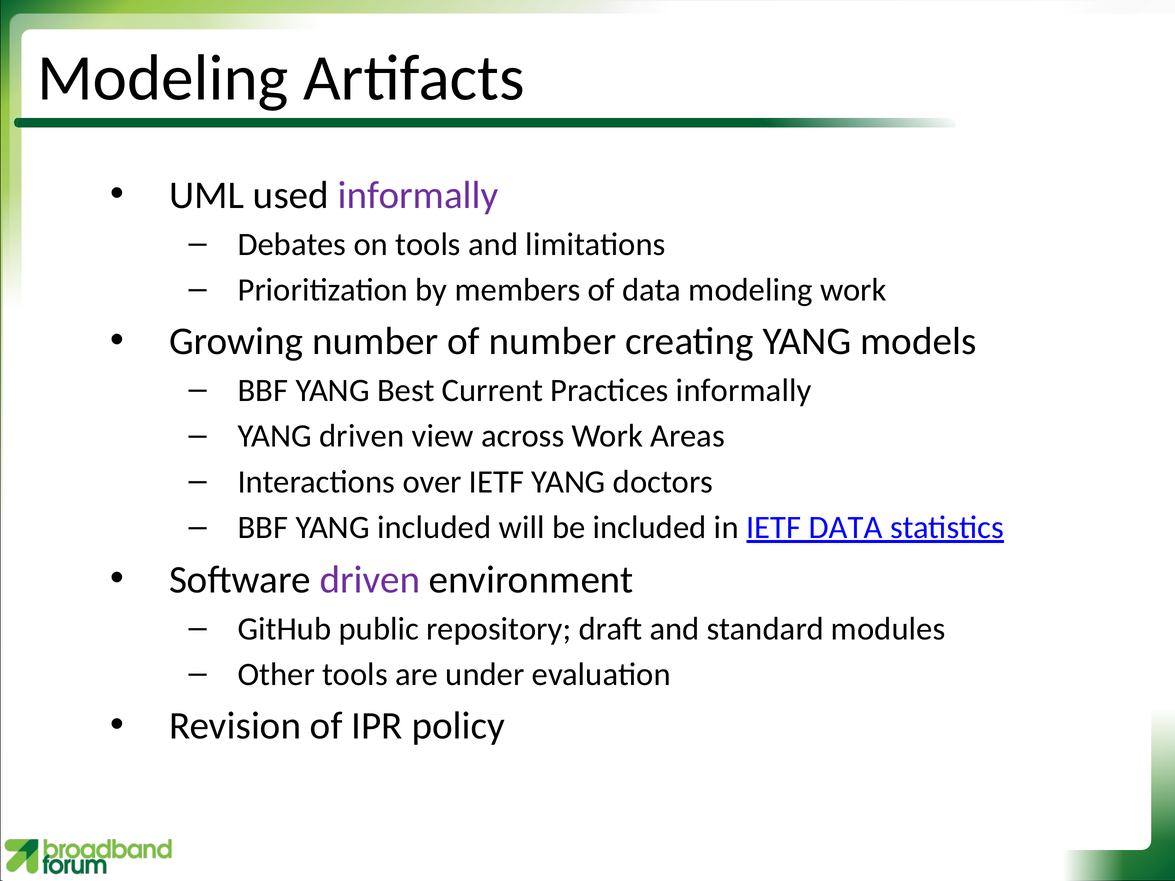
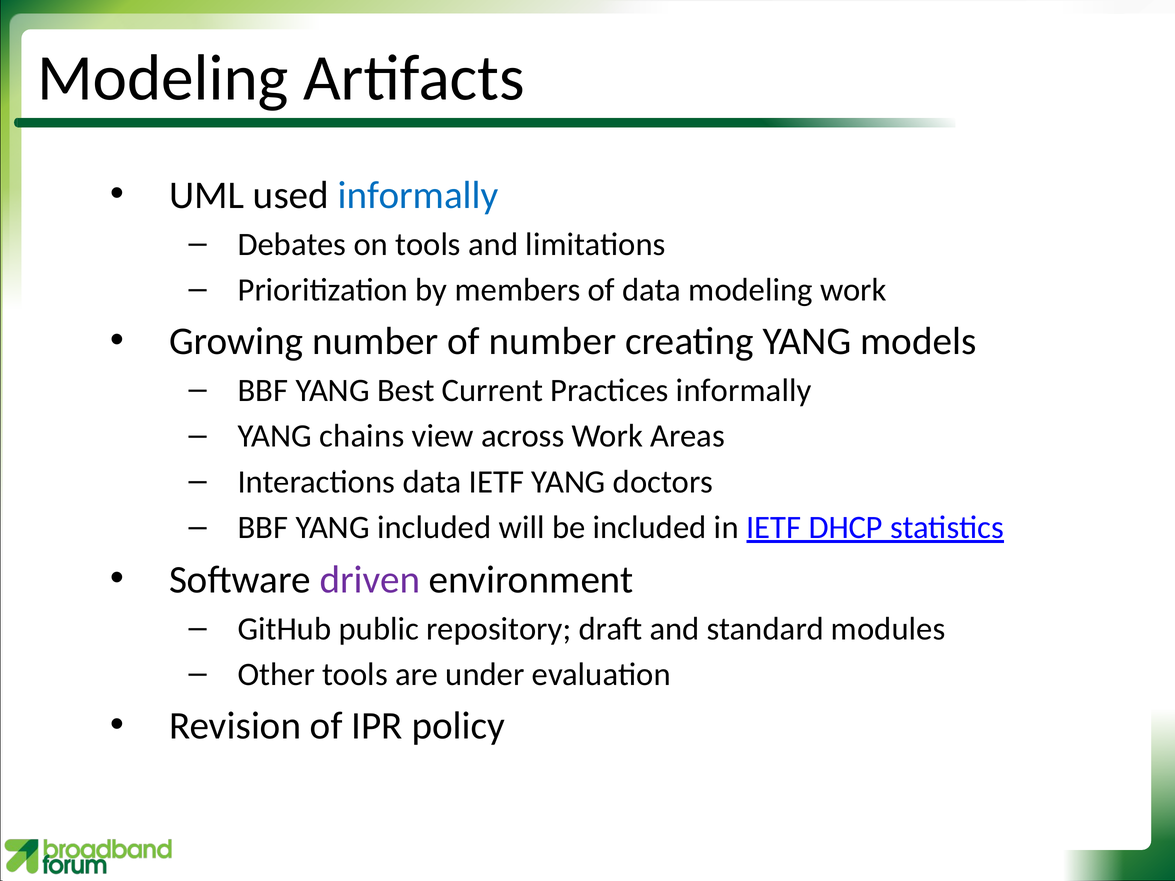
informally at (418, 195) colour: purple -> blue
YANG driven: driven -> chains
Interactions over: over -> data
IETF DATA: DATA -> DHCP
